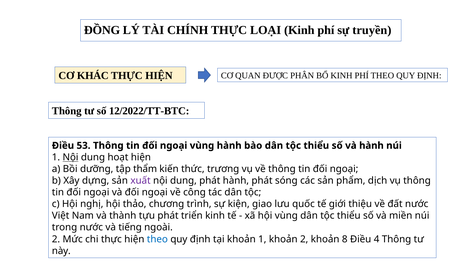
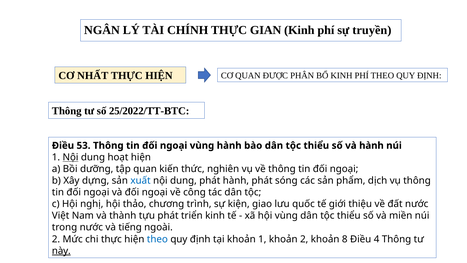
ĐỒNG: ĐỒNG -> NGÂN
LOẠI: LOẠI -> GIAN
KHÁC: KHÁC -> NHẤT
12/2022/TT-BTC: 12/2022/TT-BTC -> 25/2022/TT-BTC
tập thẩm: thẩm -> quan
trương: trương -> nghiên
xuất colour: purple -> blue
này underline: none -> present
